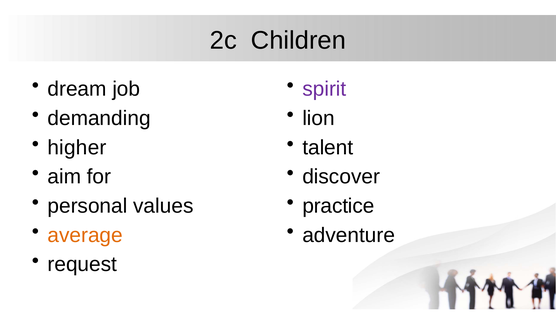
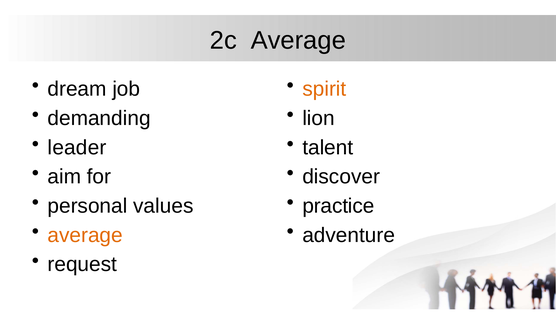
2c Children: Children -> Average
spirit colour: purple -> orange
higher: higher -> leader
